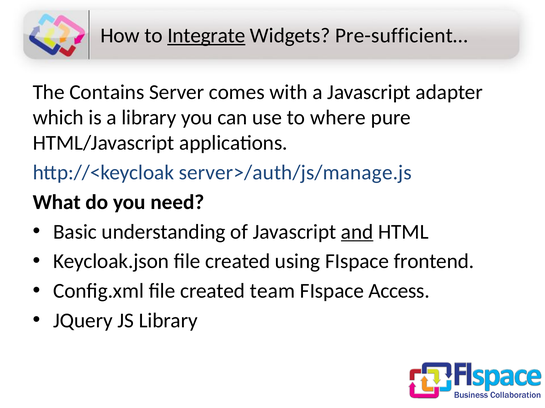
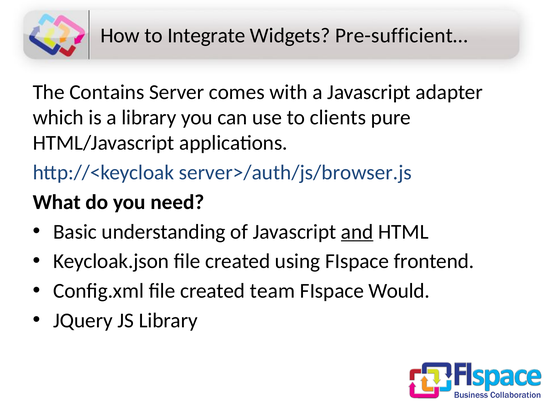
Integrate underline: present -> none
where: where -> clients
server>/auth/js/manage.js: server>/auth/js/manage.js -> server>/auth/js/browser.js
Access: Access -> Would
